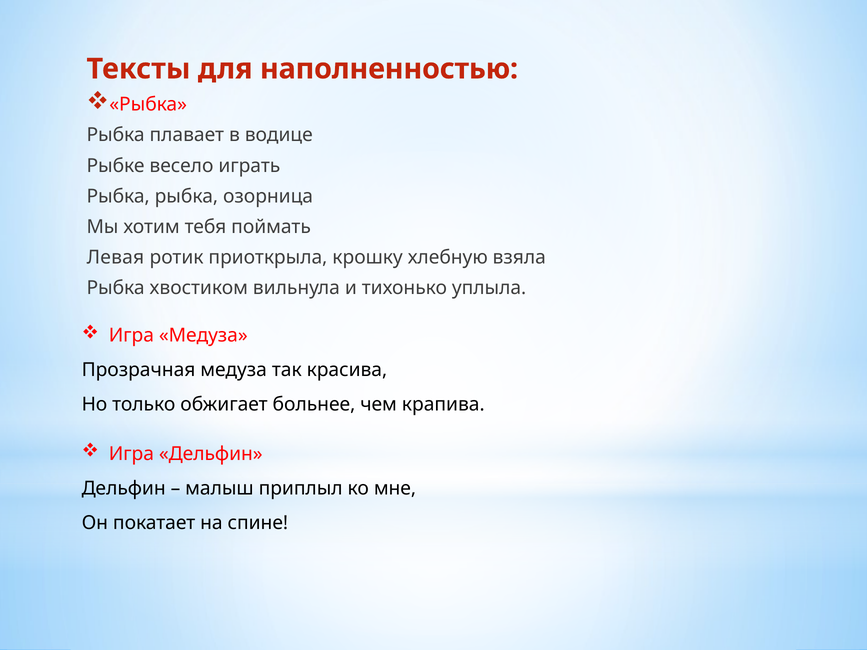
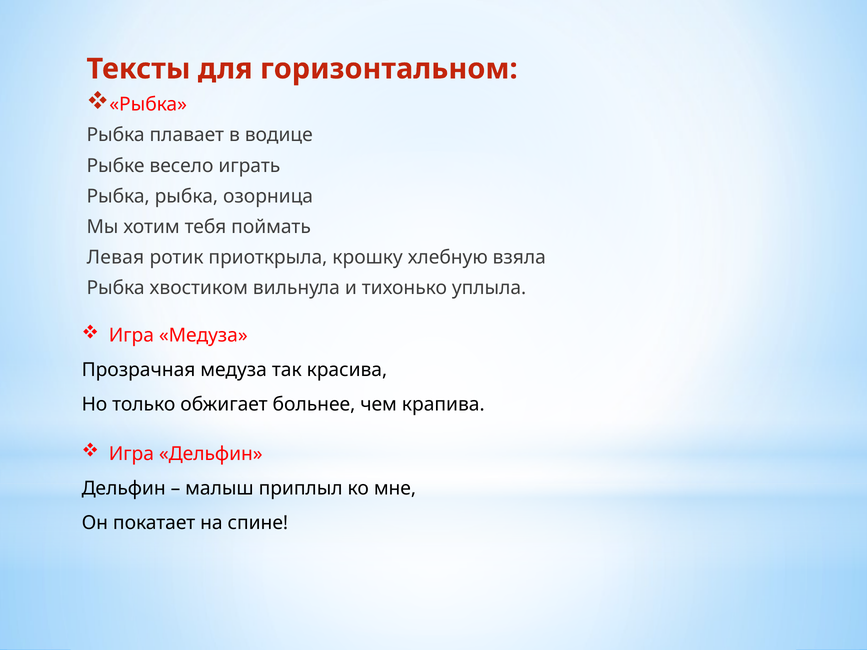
наполненностью: наполненностью -> горизонтальном
